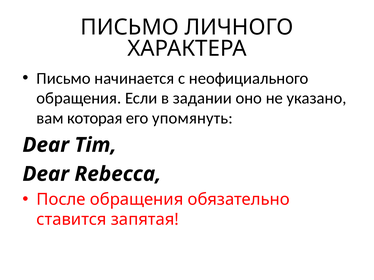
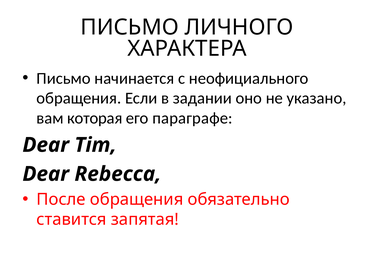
упомянуть: упомянуть -> параграфе
